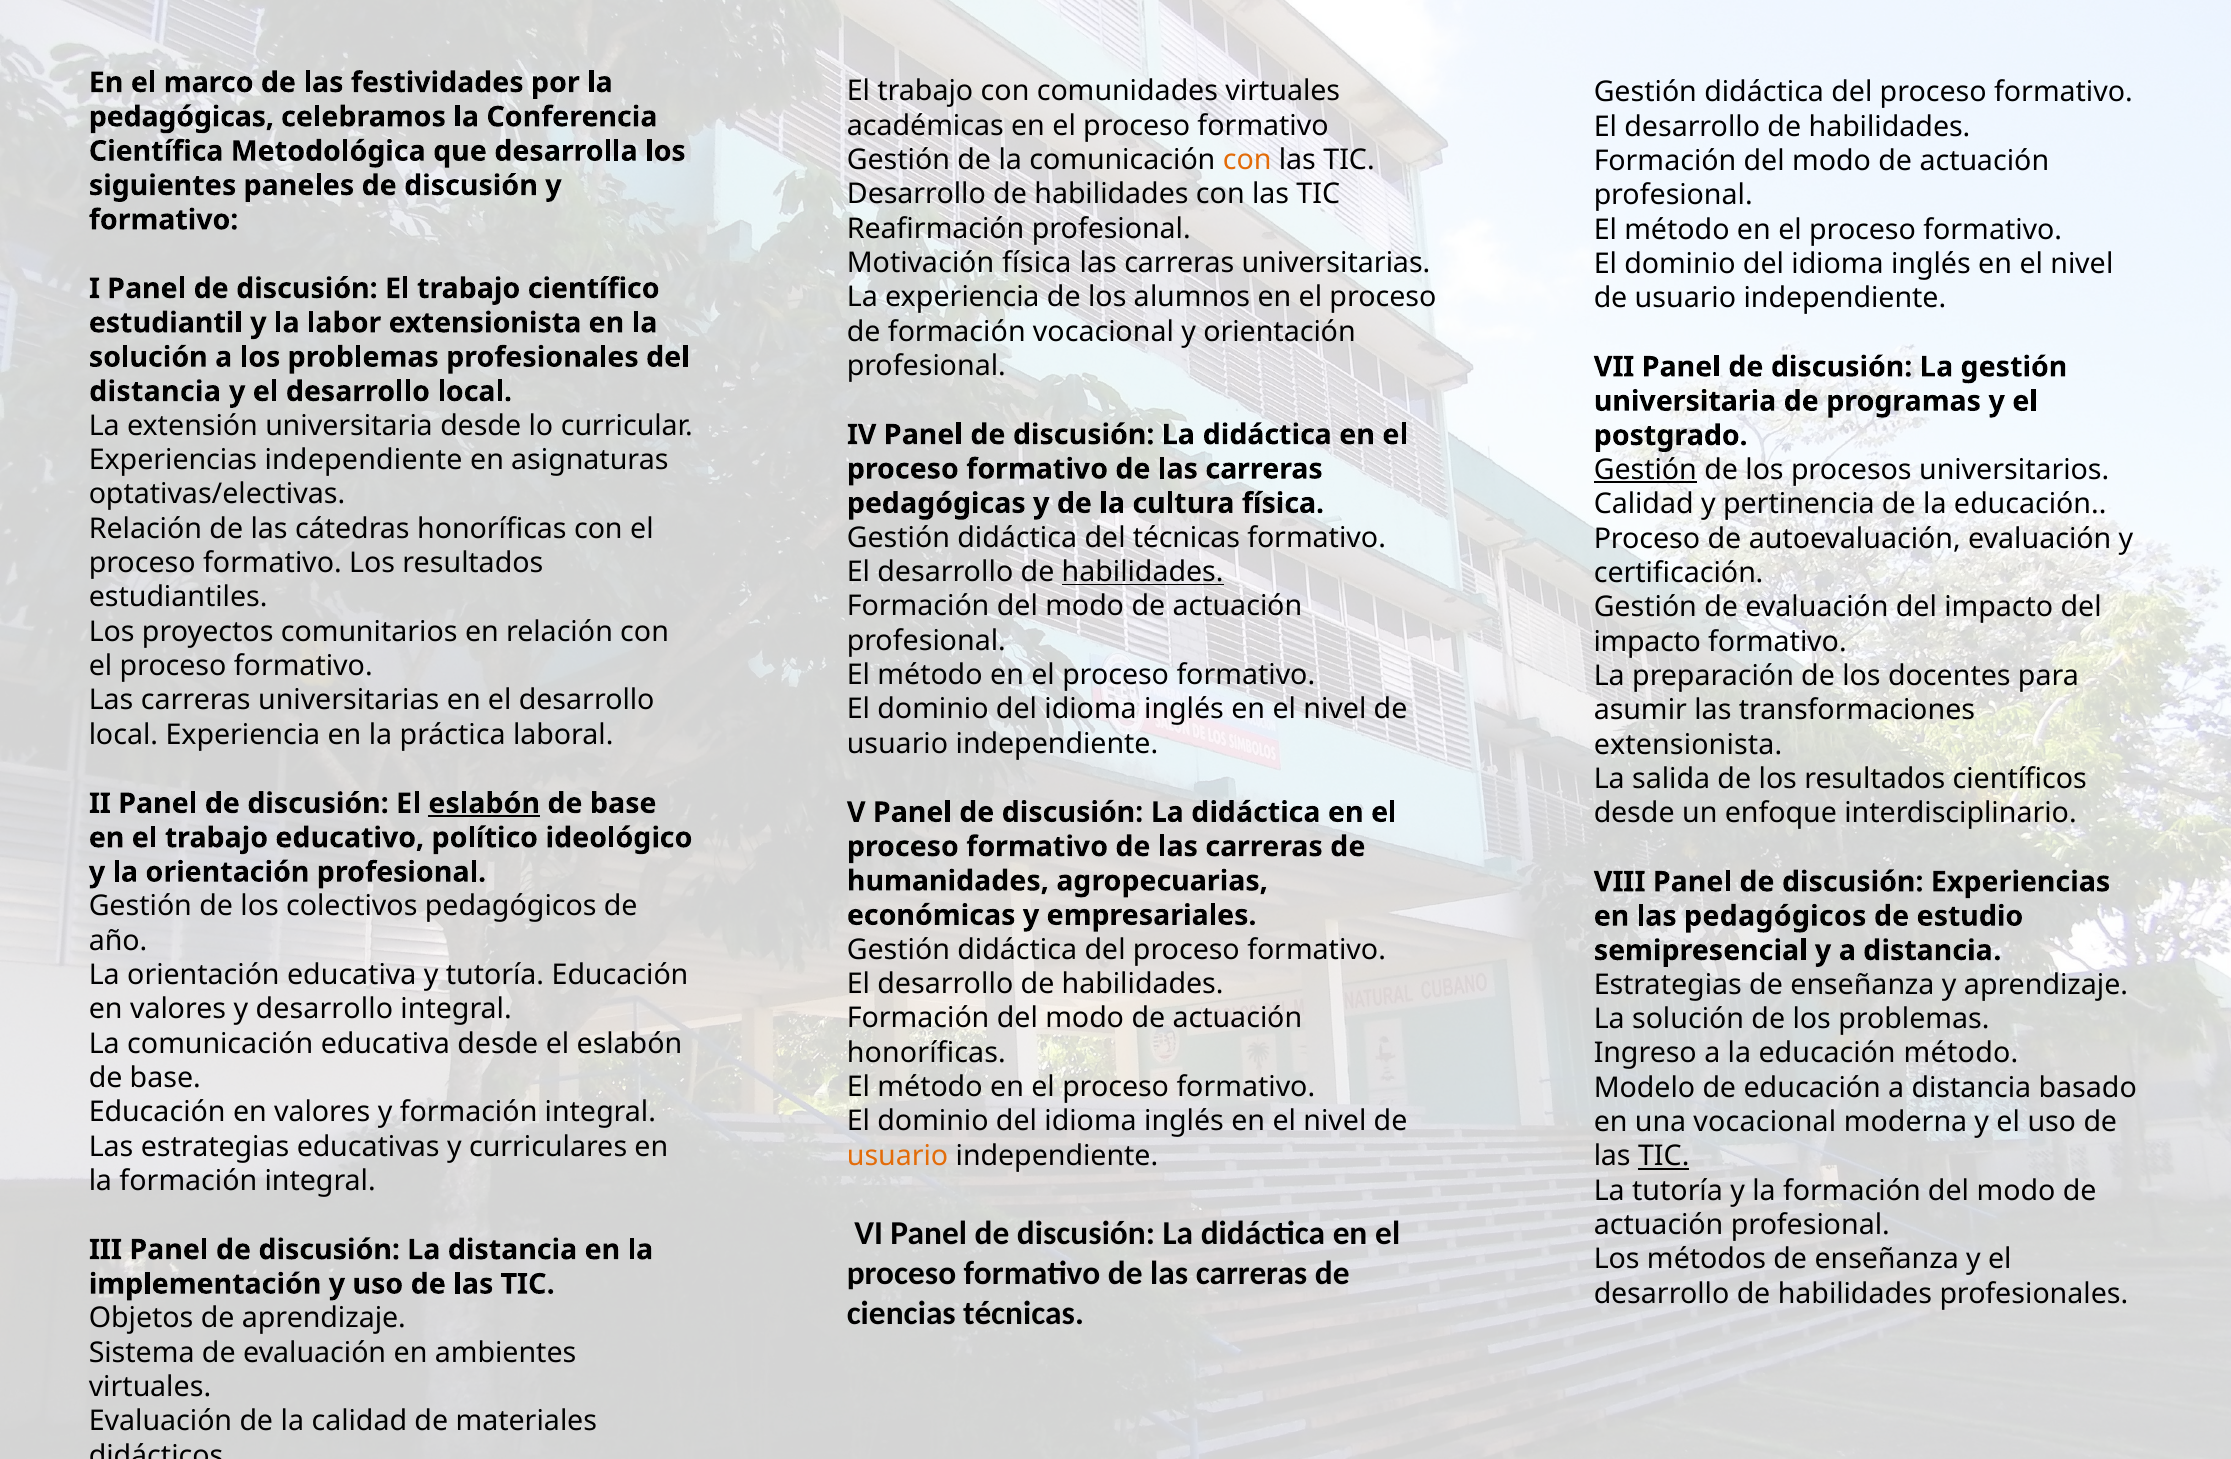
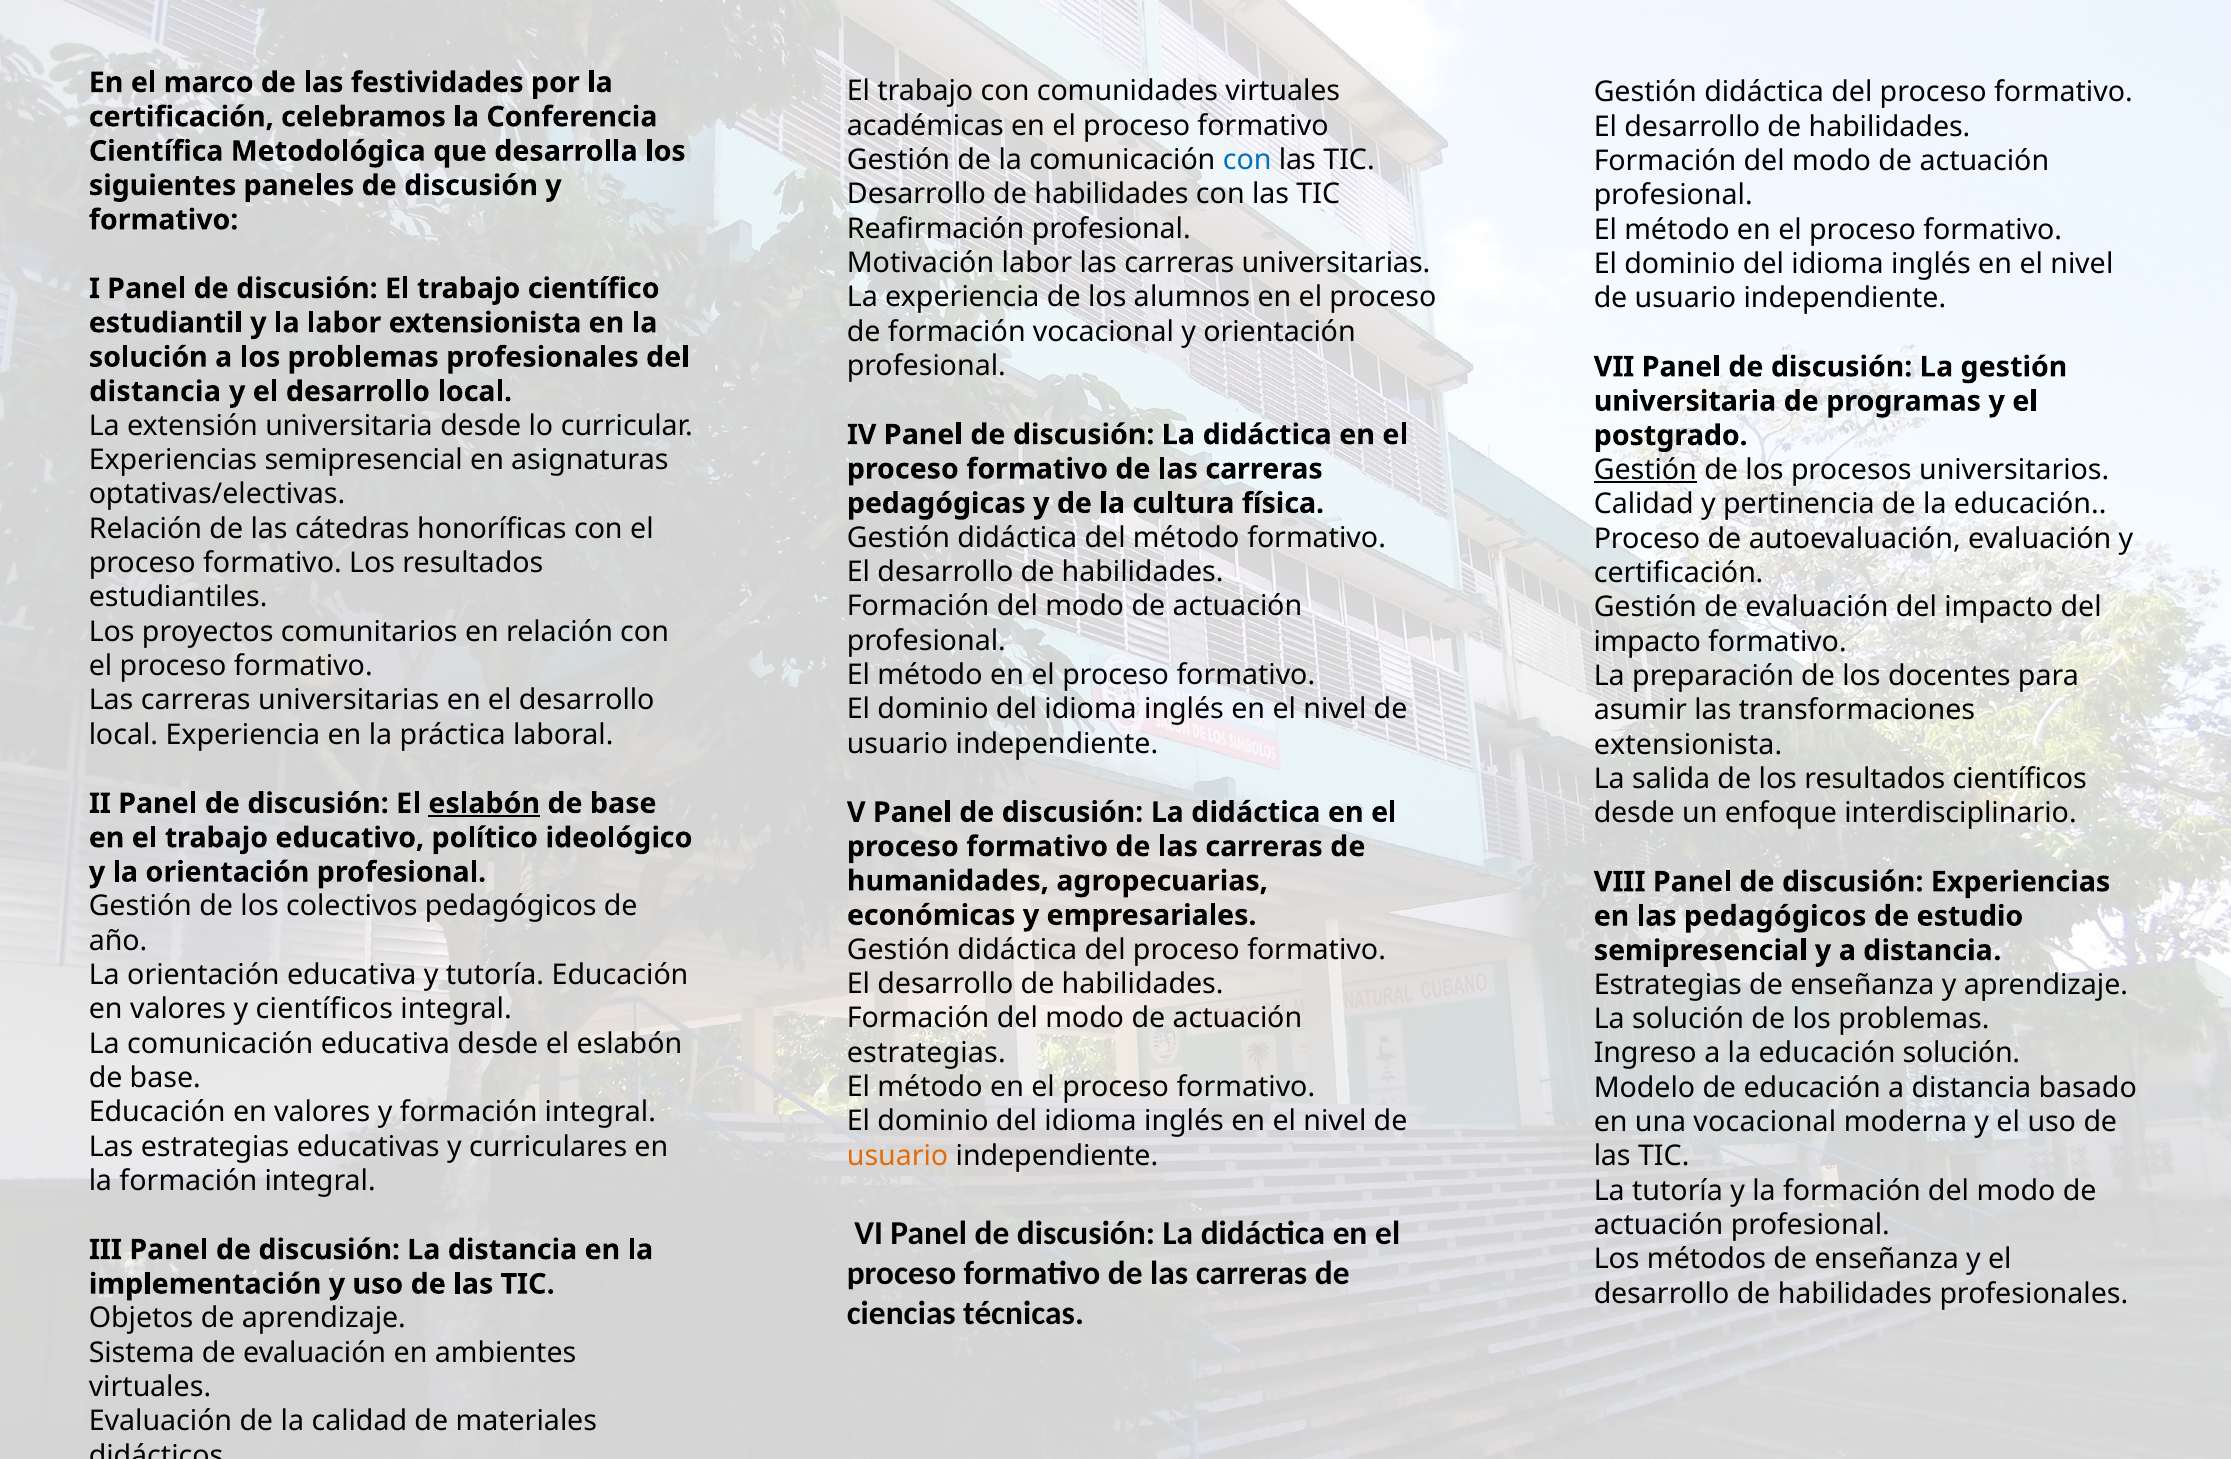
pedagógicas at (181, 117): pedagógicas -> certificación
con at (1247, 160) colour: orange -> blue
Motivación física: física -> labor
Experiencias independiente: independiente -> semipresencial
del técnicas: técnicas -> método
habilidades at (1143, 572) underline: present -> none
y desarrollo: desarrollo -> científicos
honoríficas at (926, 1052): honoríficas -> estrategias
educación método: método -> solución
TIC at (1664, 1156) underline: present -> none
